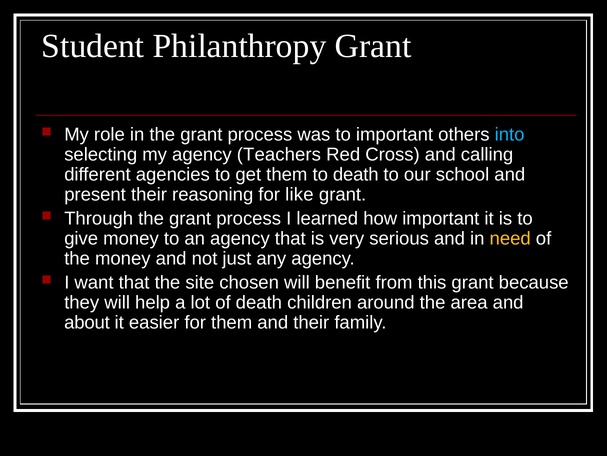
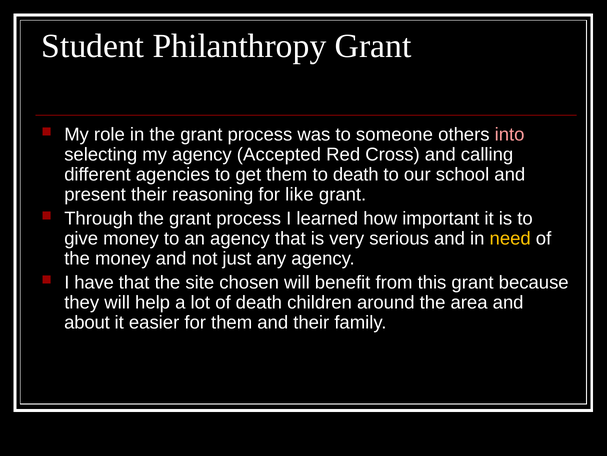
to important: important -> someone
into colour: light blue -> pink
Teachers: Teachers -> Accepted
want: want -> have
